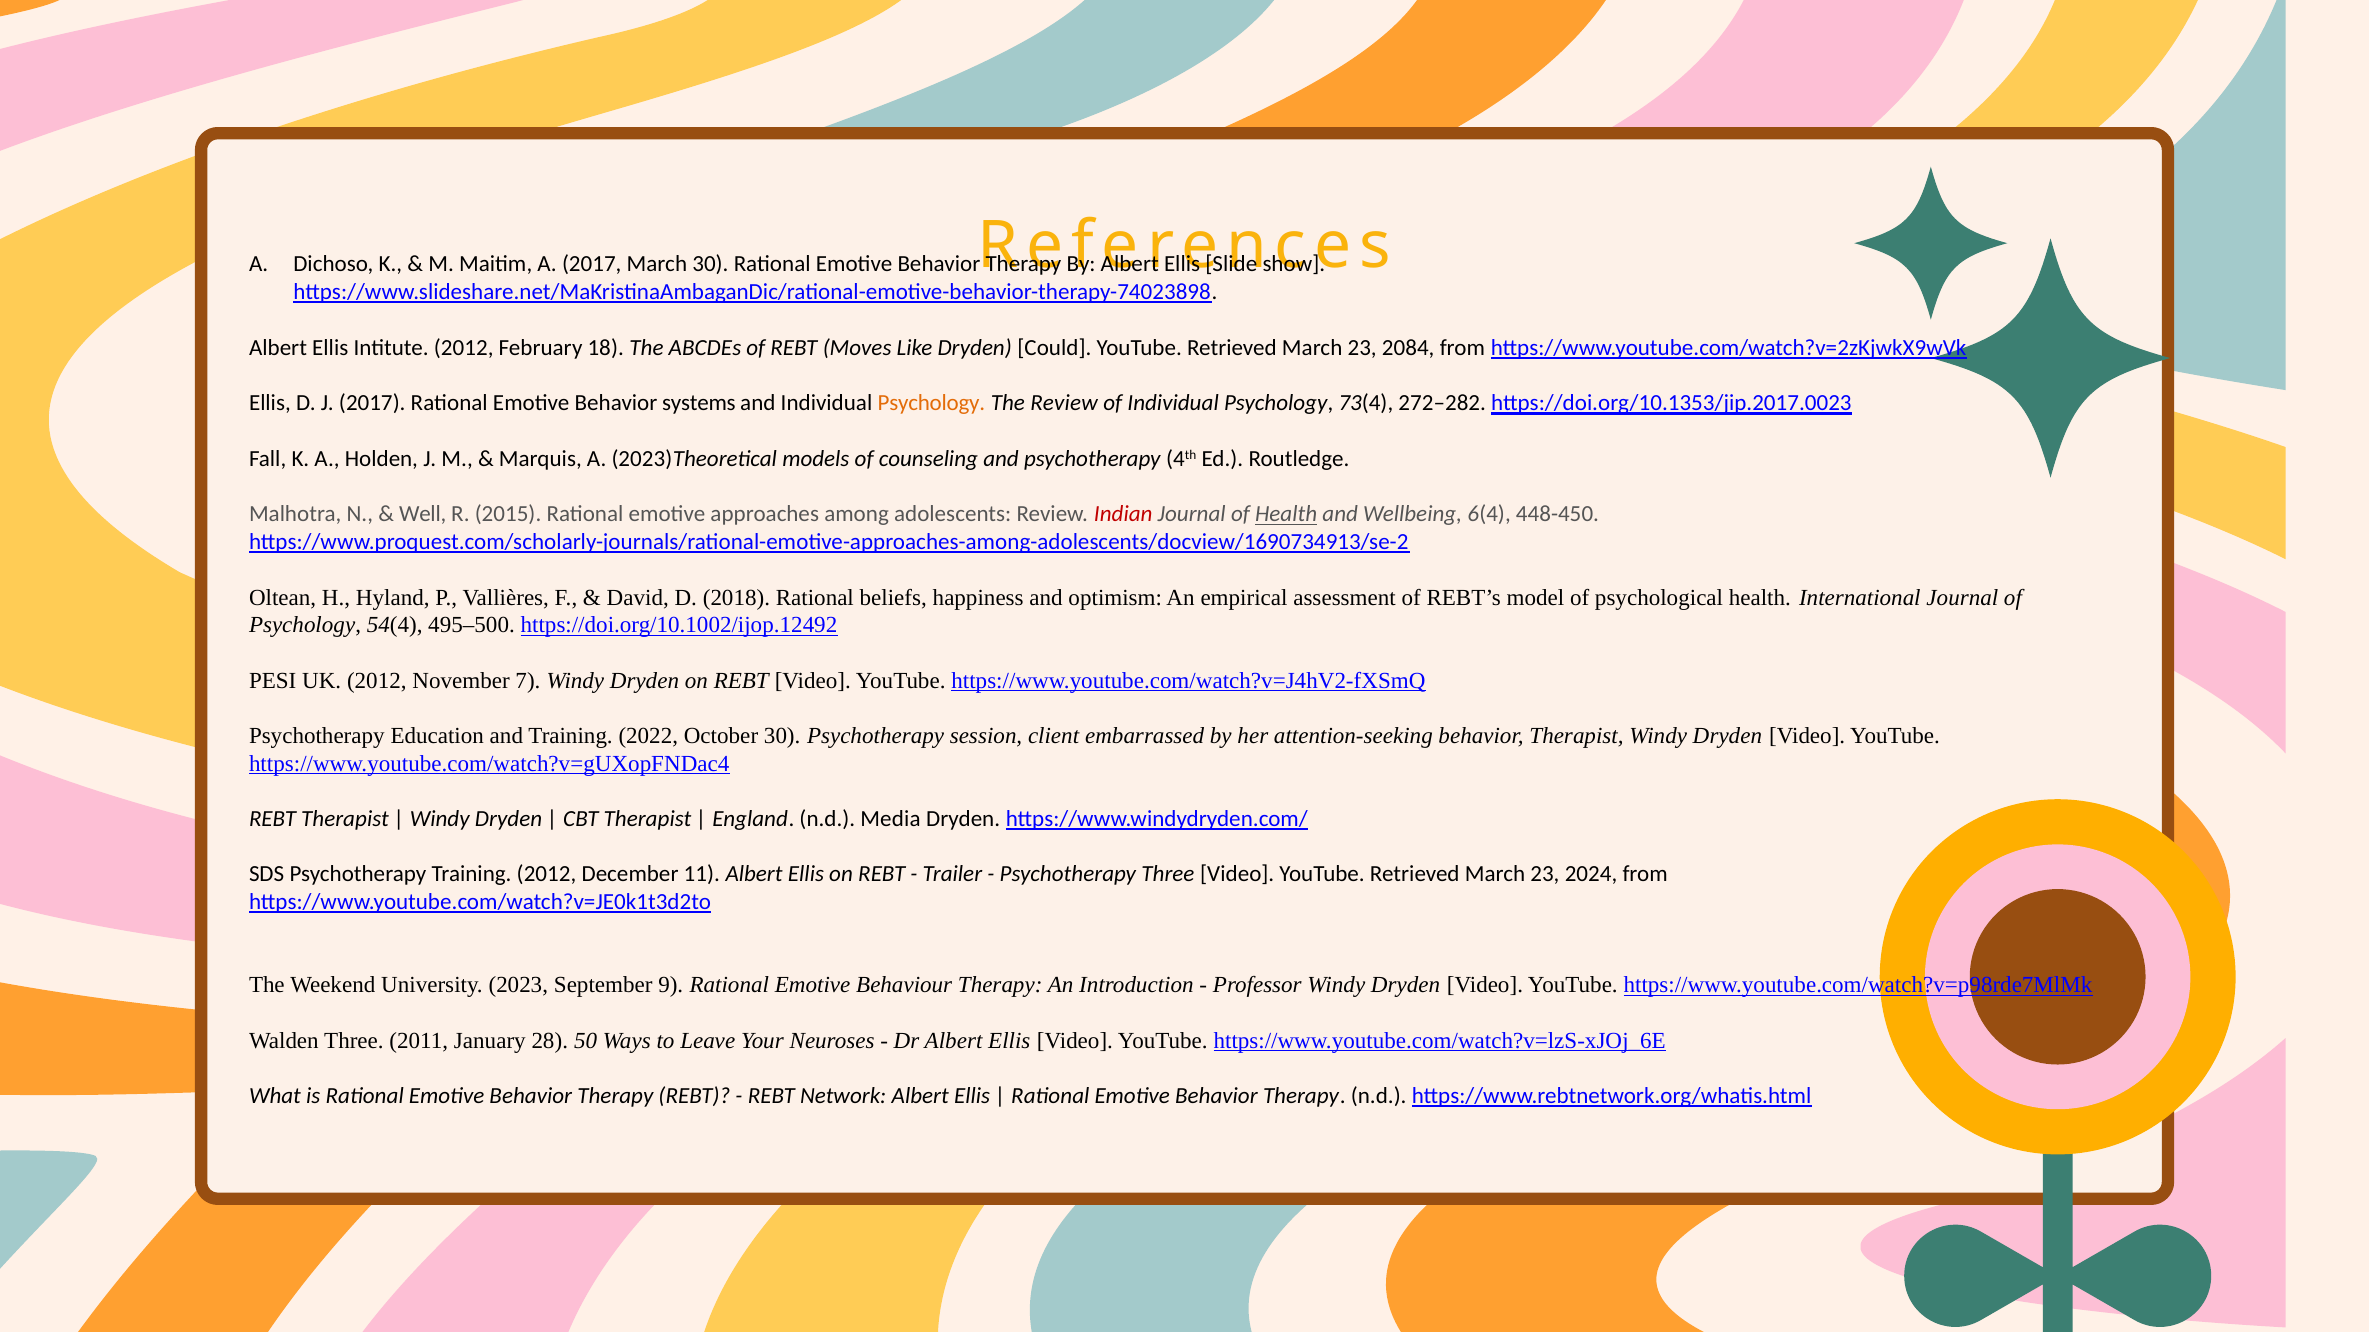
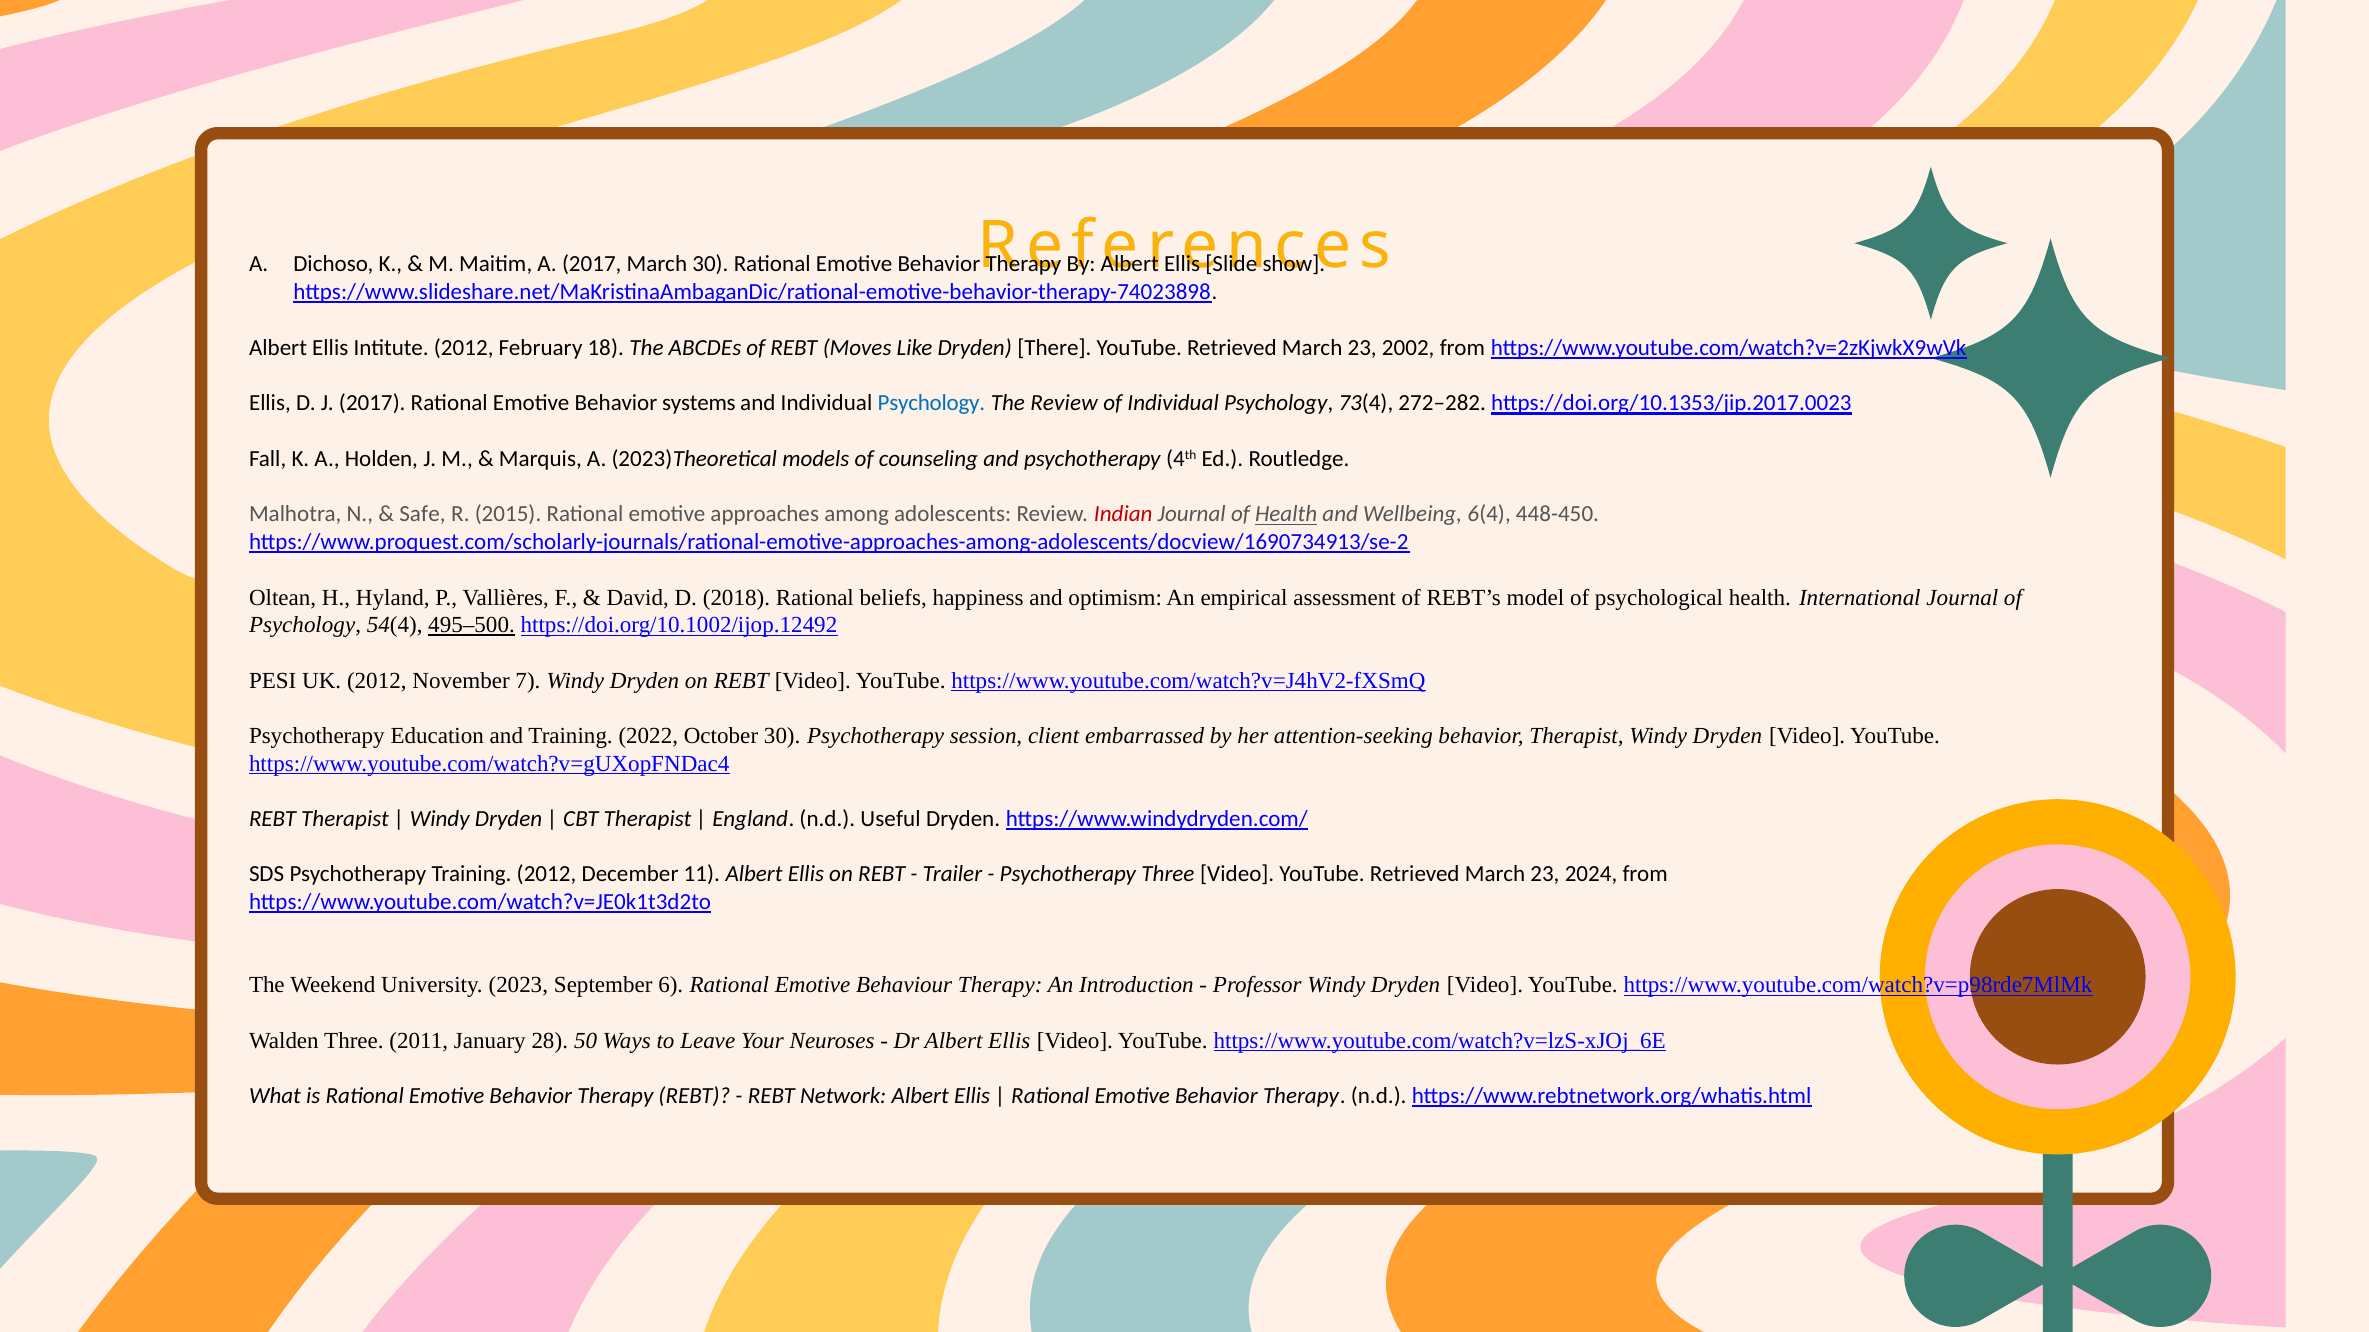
Could: Could -> There
2084: 2084 -> 2002
Psychology at (931, 404) colour: orange -> blue
Well: Well -> Safe
495–500 underline: none -> present
Media: Media -> Useful
9: 9 -> 6
